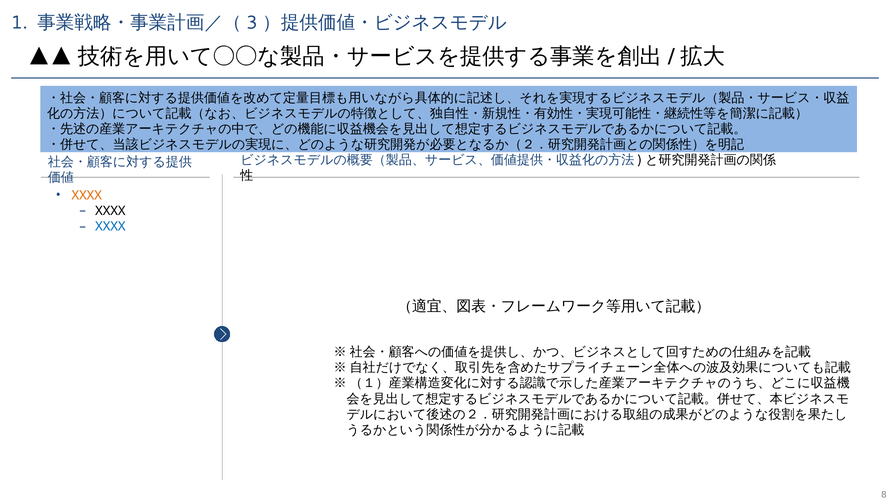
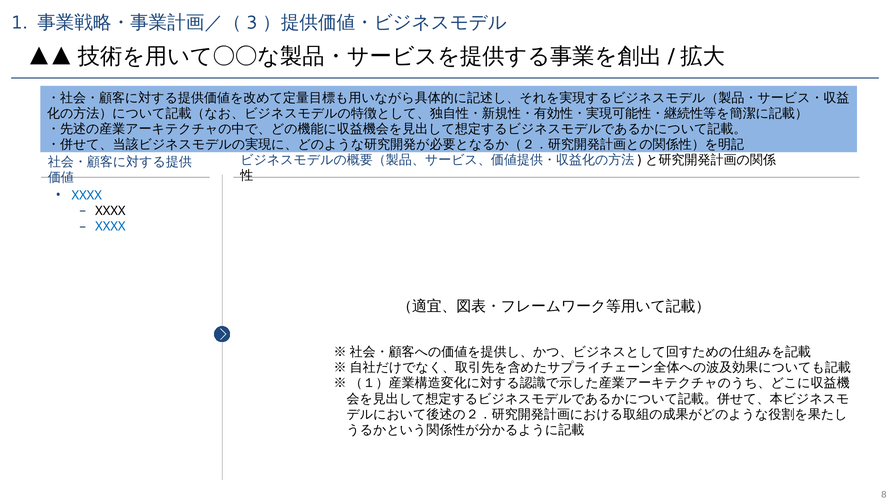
XXXX at (87, 195) colour: orange -> blue
